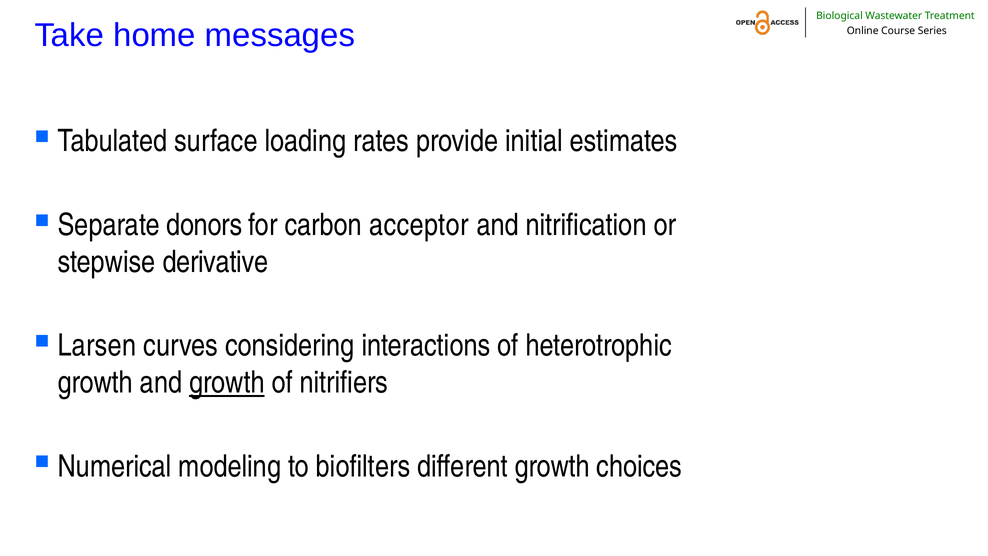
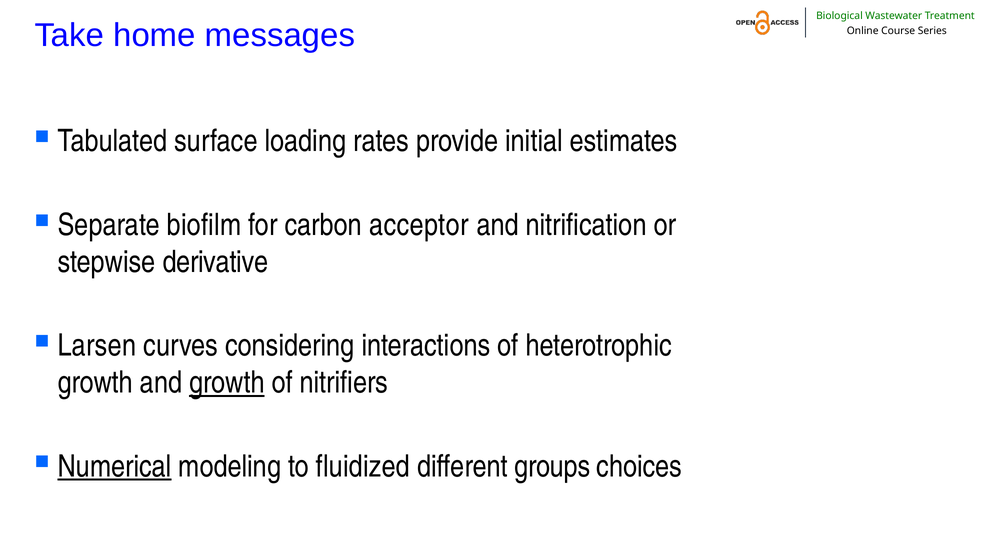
donors: donors -> biofilm
Numerical underline: none -> present
biofilters: biofilters -> fluidized
different growth: growth -> groups
